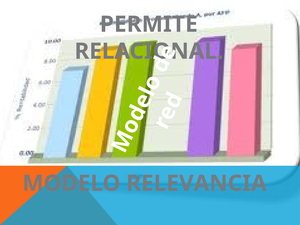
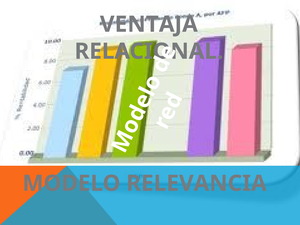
PERMITE: PERMITE -> VENTAJA
